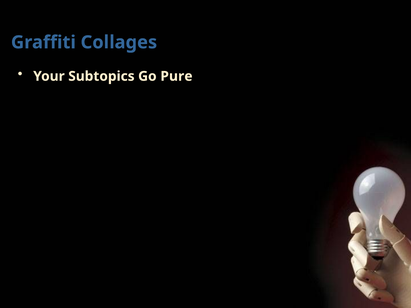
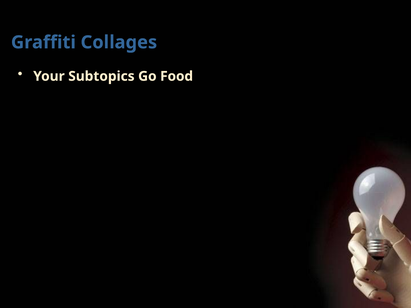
Pure: Pure -> Food
